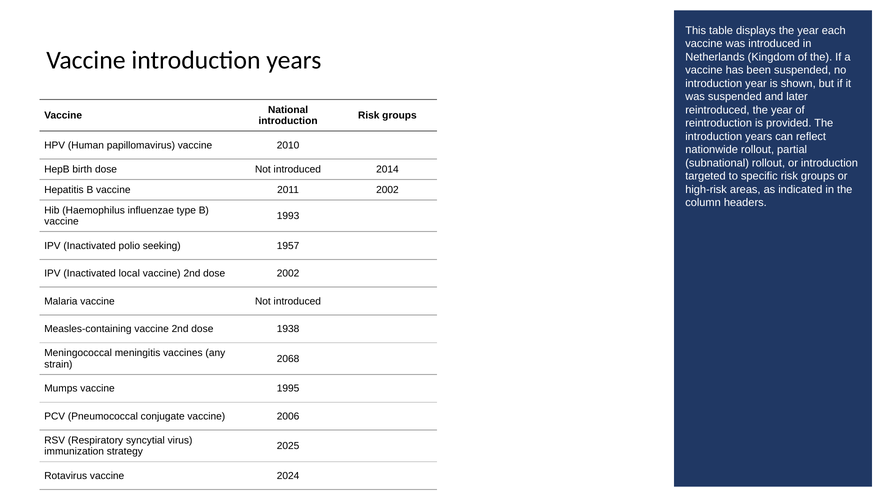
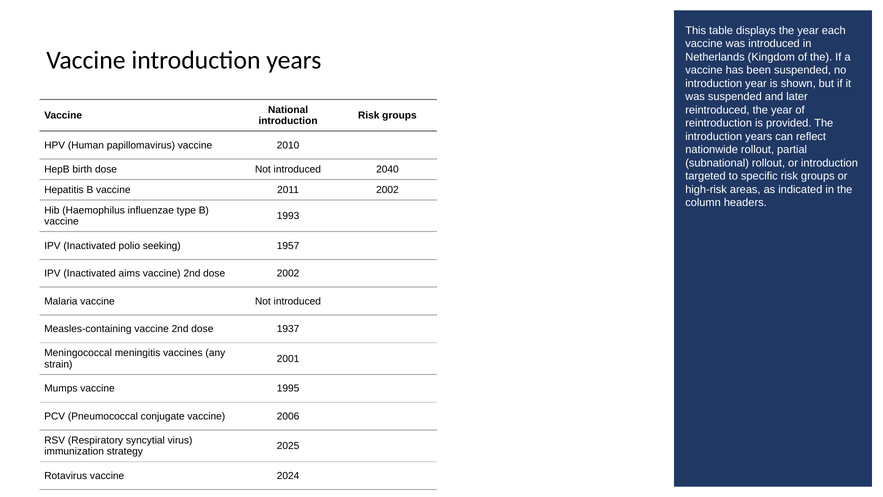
2014: 2014 -> 2040
local: local -> aims
1938: 1938 -> 1937
2068: 2068 -> 2001
